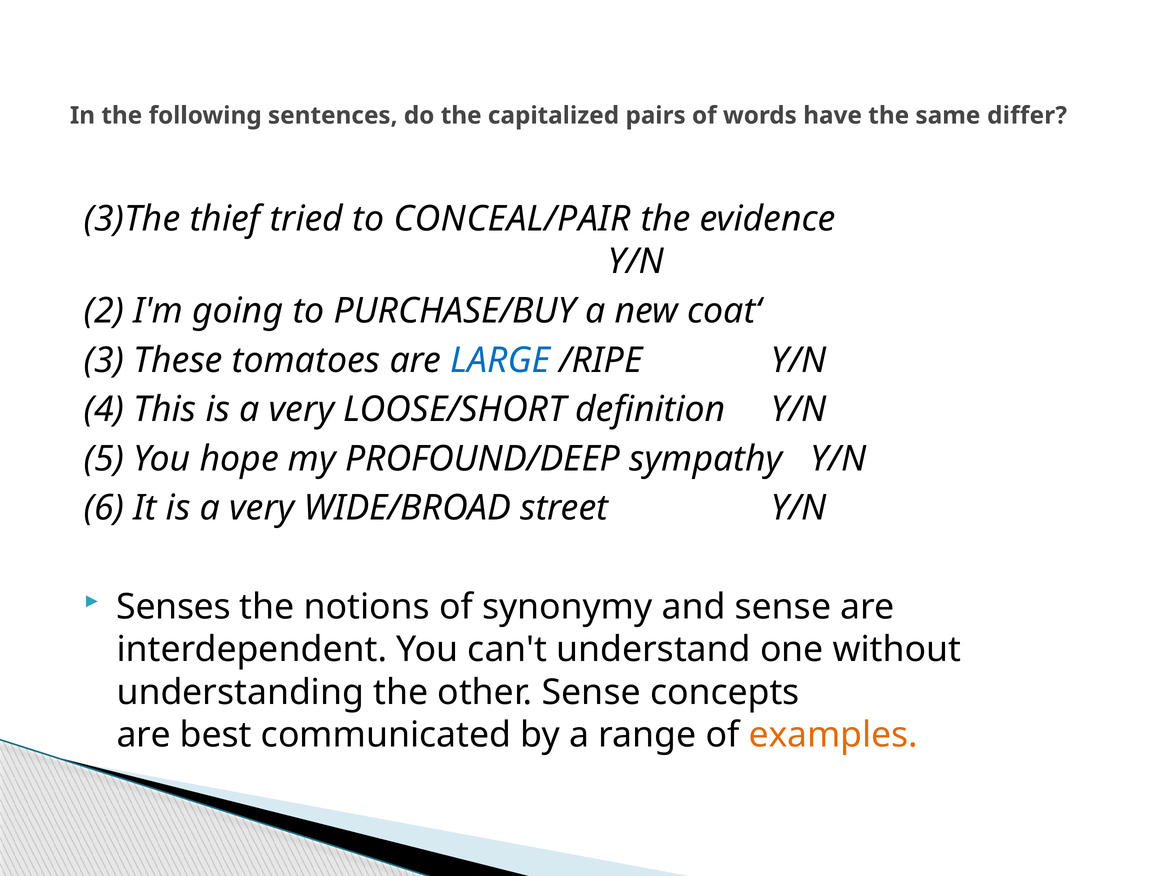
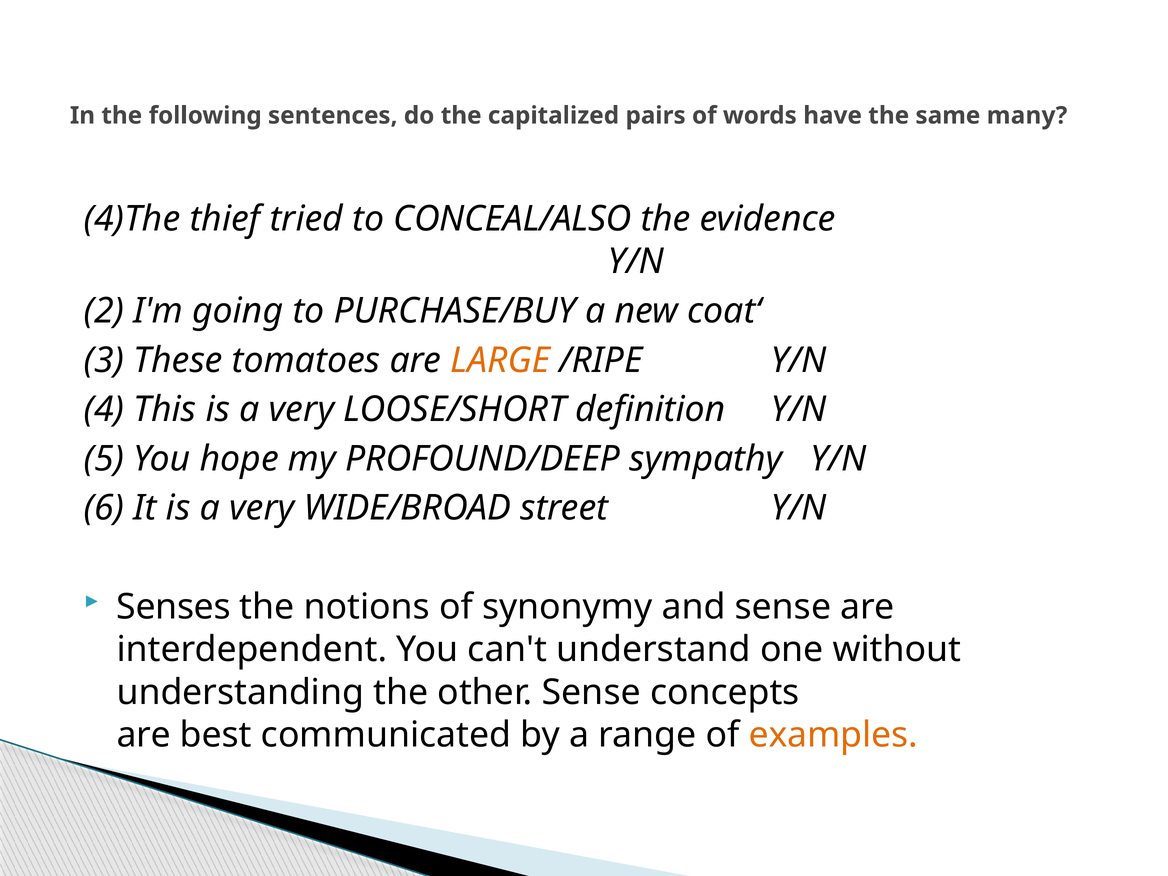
differ: differ -> many
3)The: 3)The -> 4)The
CONCEAL/PAIR: CONCEAL/PAIR -> CONCEAL/ALSO
LARGE colour: blue -> orange
